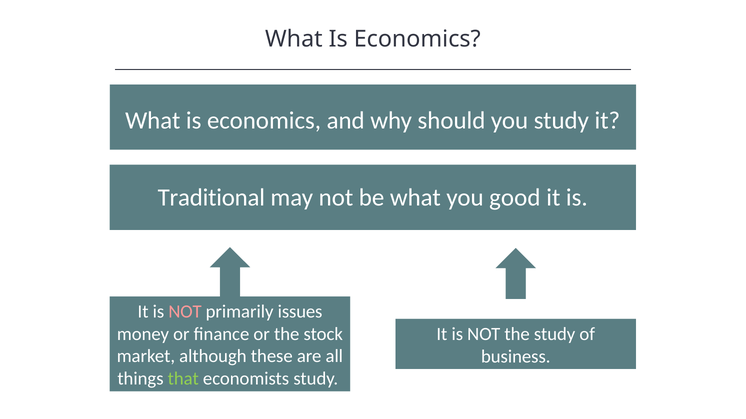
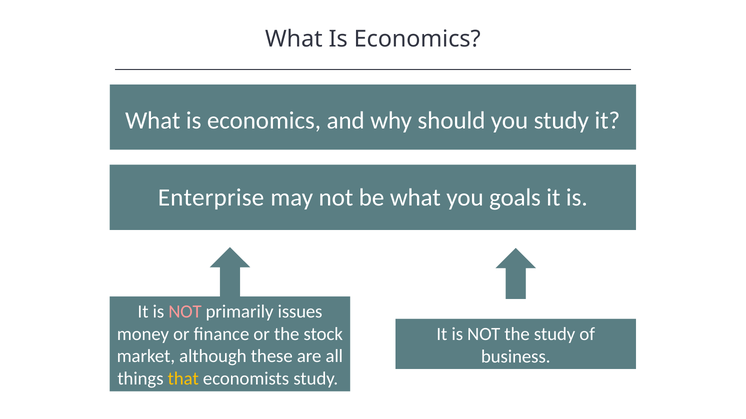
Traditional: Traditional -> Enterprise
good: good -> goals
that colour: light green -> yellow
